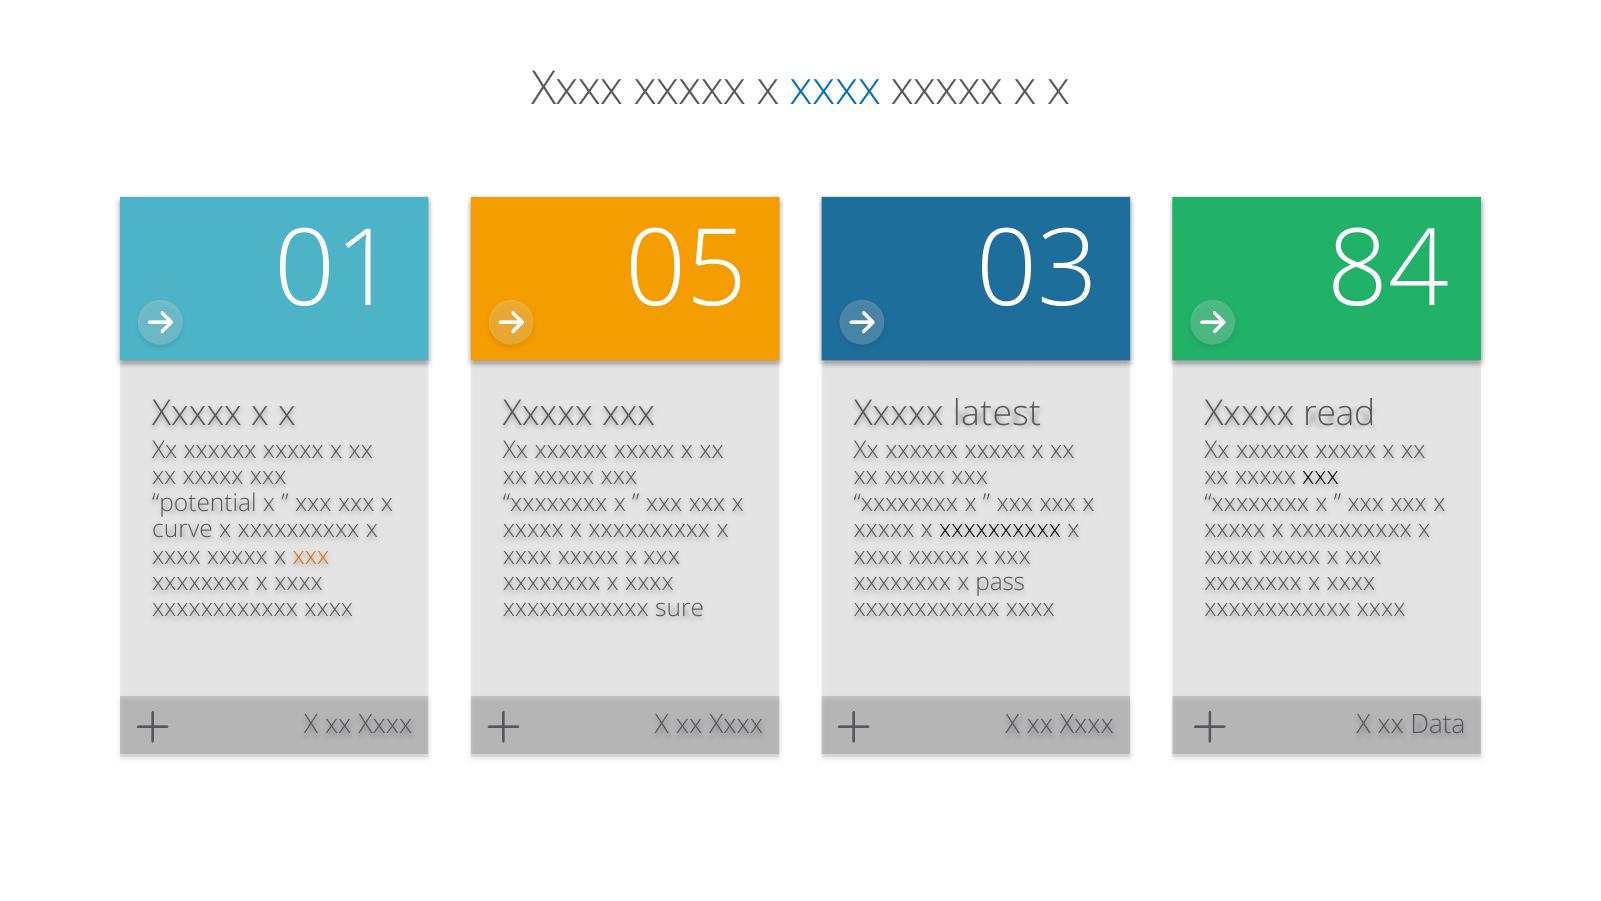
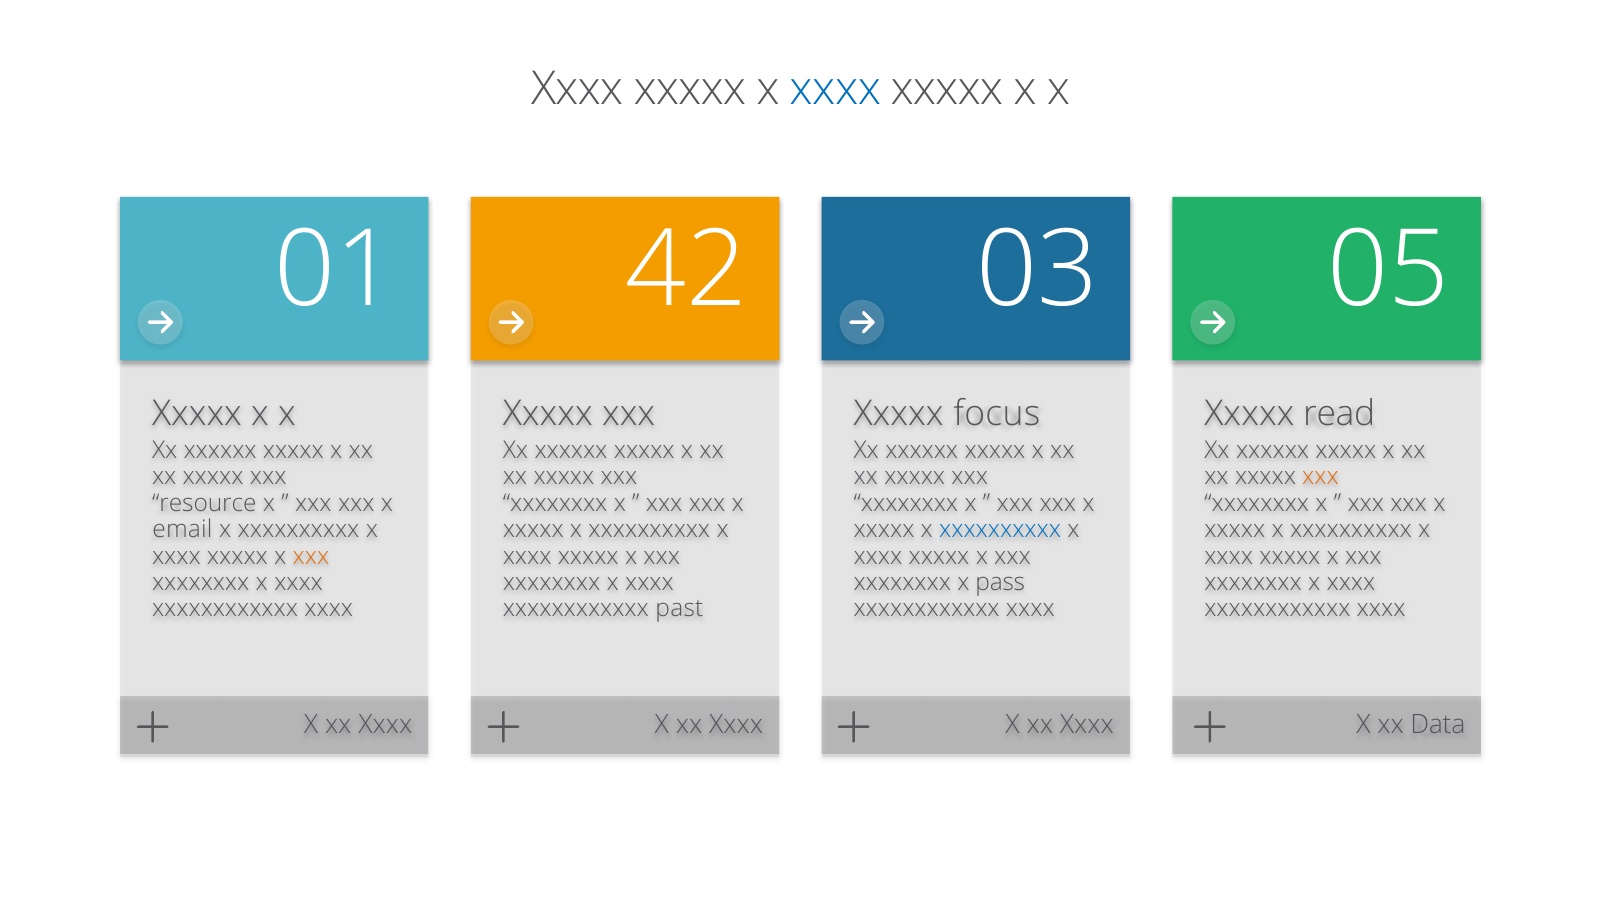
05: 05 -> 42
84: 84 -> 05
latest: latest -> focus
xxx at (1321, 477) colour: black -> orange
potential: potential -> resource
curve: curve -> email
xxxxxxxxxx at (1000, 529) colour: black -> blue
sure: sure -> past
